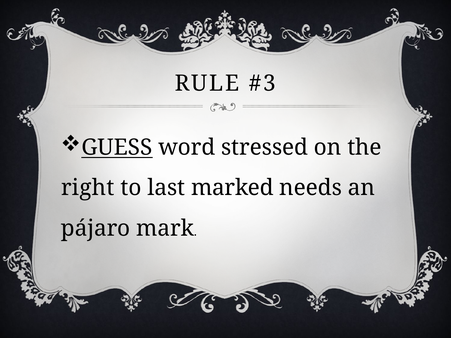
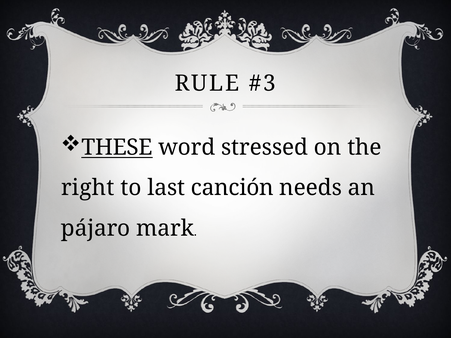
GUESS: GUESS -> THESE
marked: marked -> canción
